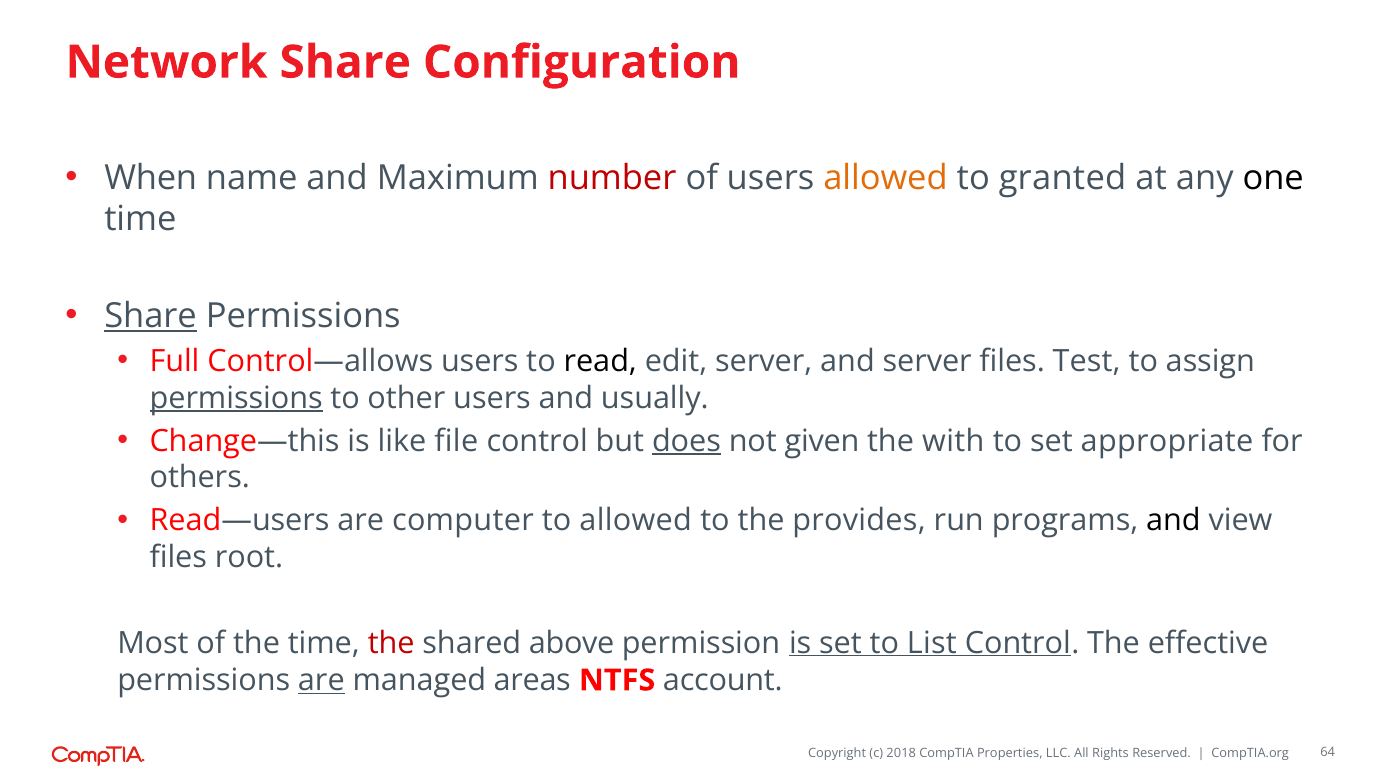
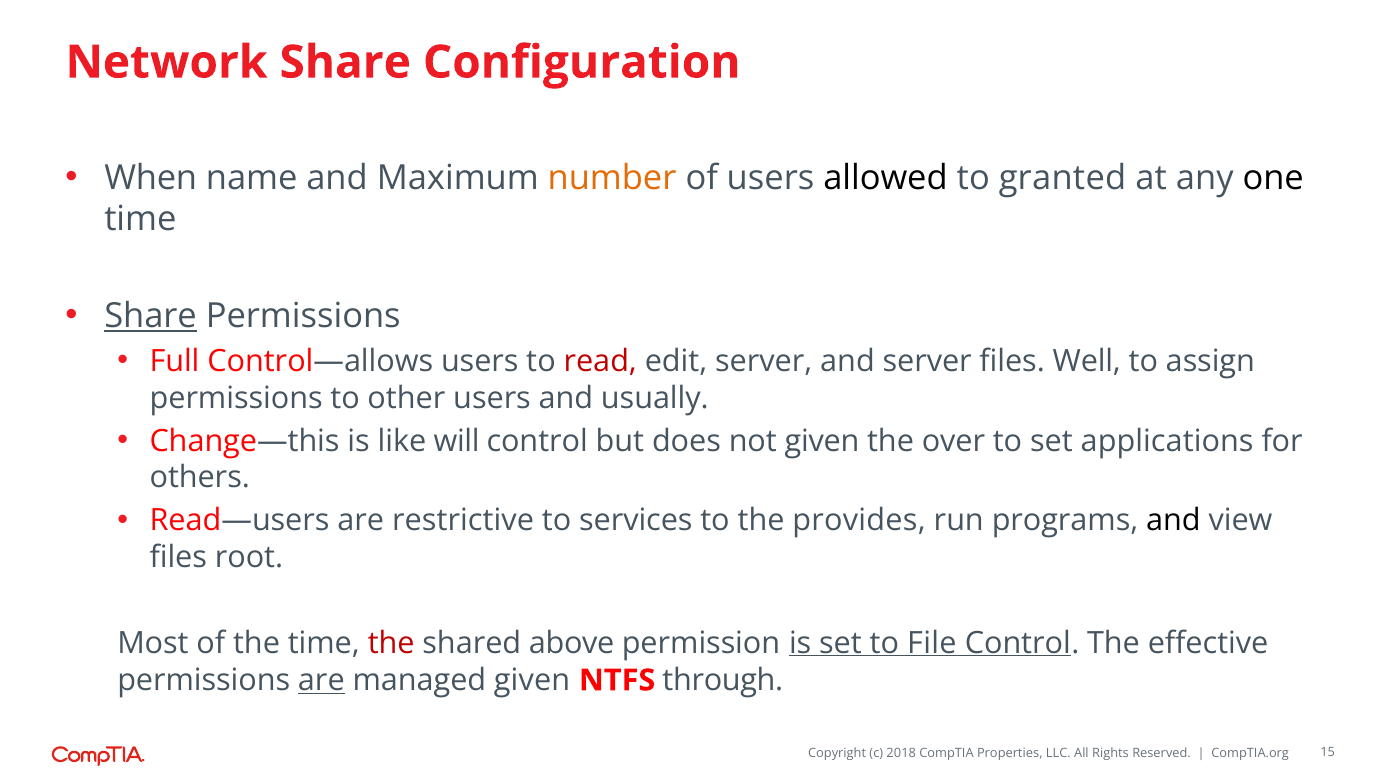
number colour: red -> orange
allowed at (885, 178) colour: orange -> black
read colour: black -> red
Test: Test -> Well
permissions at (236, 398) underline: present -> none
file: file -> will
does underline: present -> none
with: with -> over
appropriate: appropriate -> applications
computer: computer -> restrictive
to allowed: allowed -> services
List: List -> File
managed areas: areas -> given
account: account -> through
64: 64 -> 15
